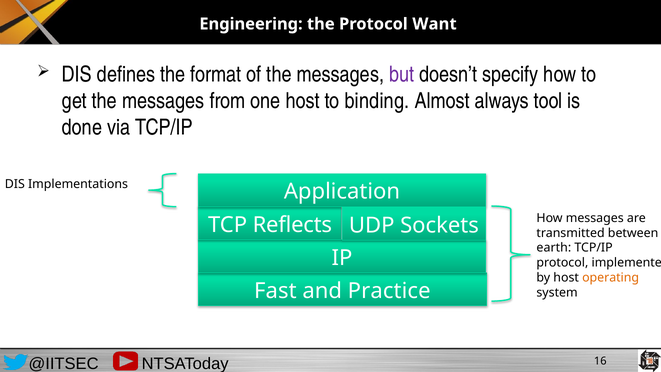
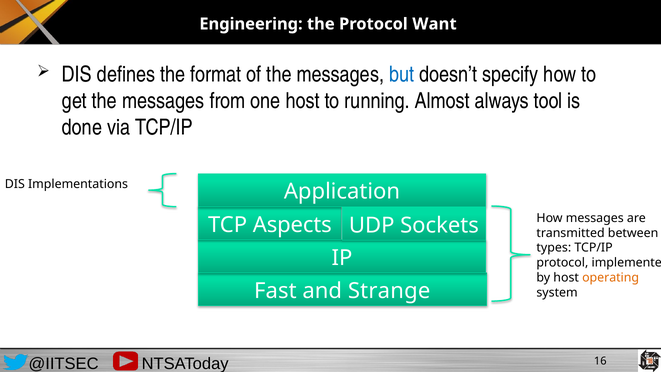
but colour: purple -> blue
binding: binding -> running
Reflects: Reflects -> Aspects
earth: earth -> types
Practice: Practice -> Strange
